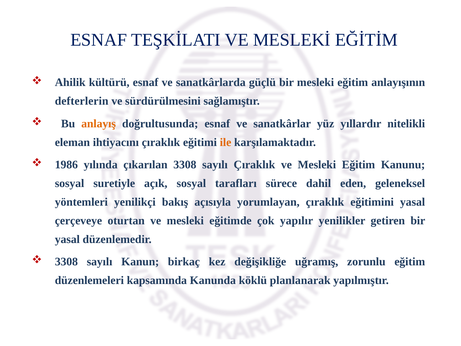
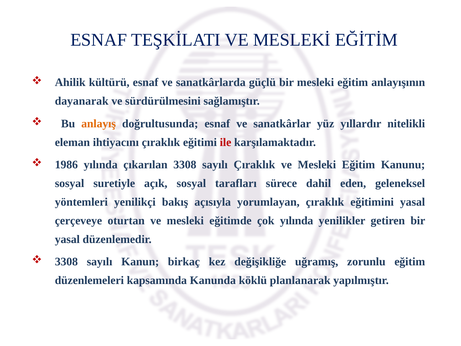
defterlerin: defterlerin -> dayanarak
ile colour: orange -> red
çok yapılır: yapılır -> yılında
